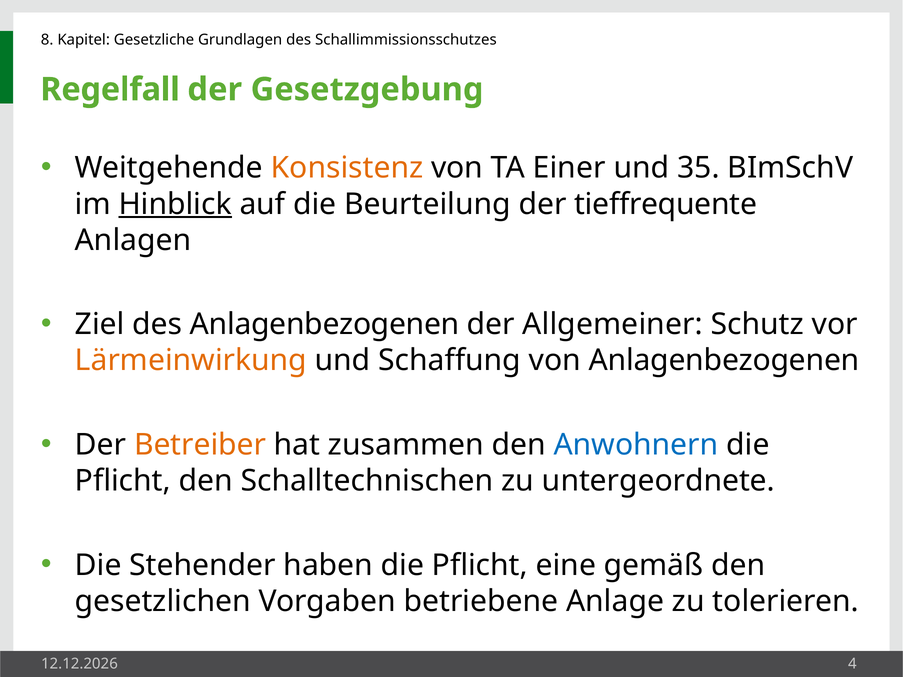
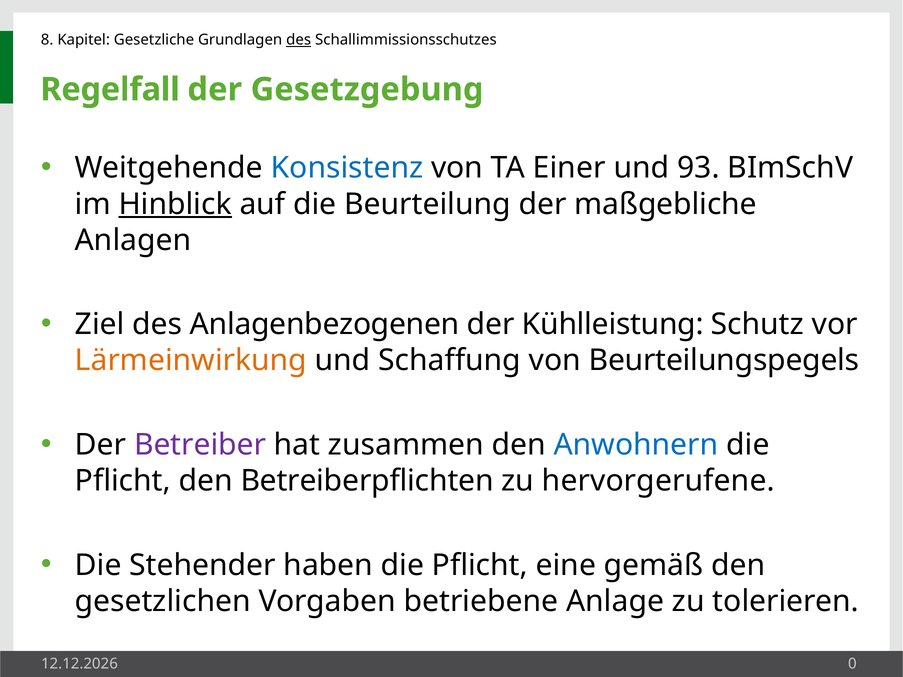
des at (299, 40) underline: none -> present
Konsistenz colour: orange -> blue
35: 35 -> 93
tieffrequente: tieffrequente -> maßgebliche
Allgemeiner: Allgemeiner -> Kühlleistung
von Anlagenbezogenen: Anlagenbezogenen -> Beurteilungspegels
Betreiber colour: orange -> purple
Schalltechnischen: Schalltechnischen -> Betreiberpflichten
untergeordnete: untergeordnete -> hervorgerufene
4: 4 -> 0
